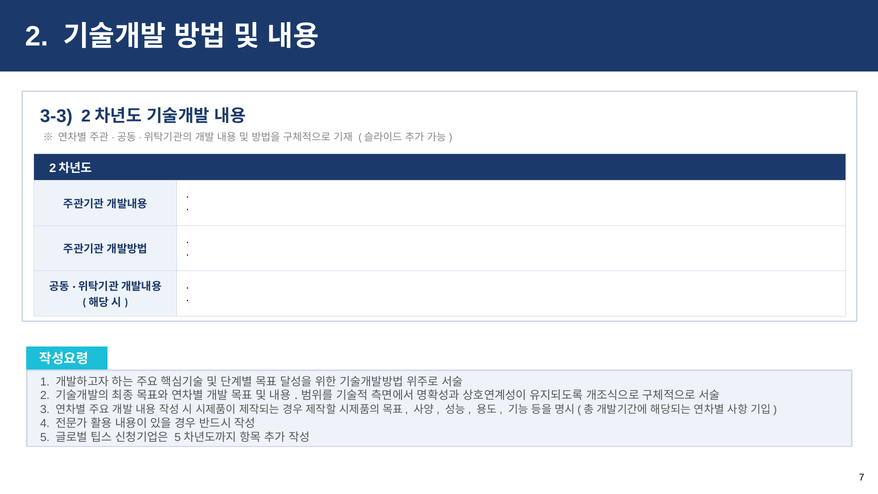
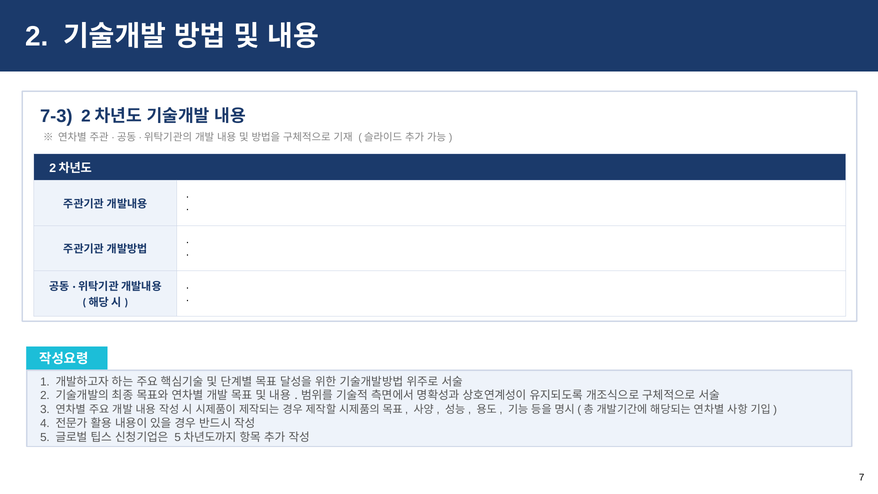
3-3: 3-3 -> 7-3
